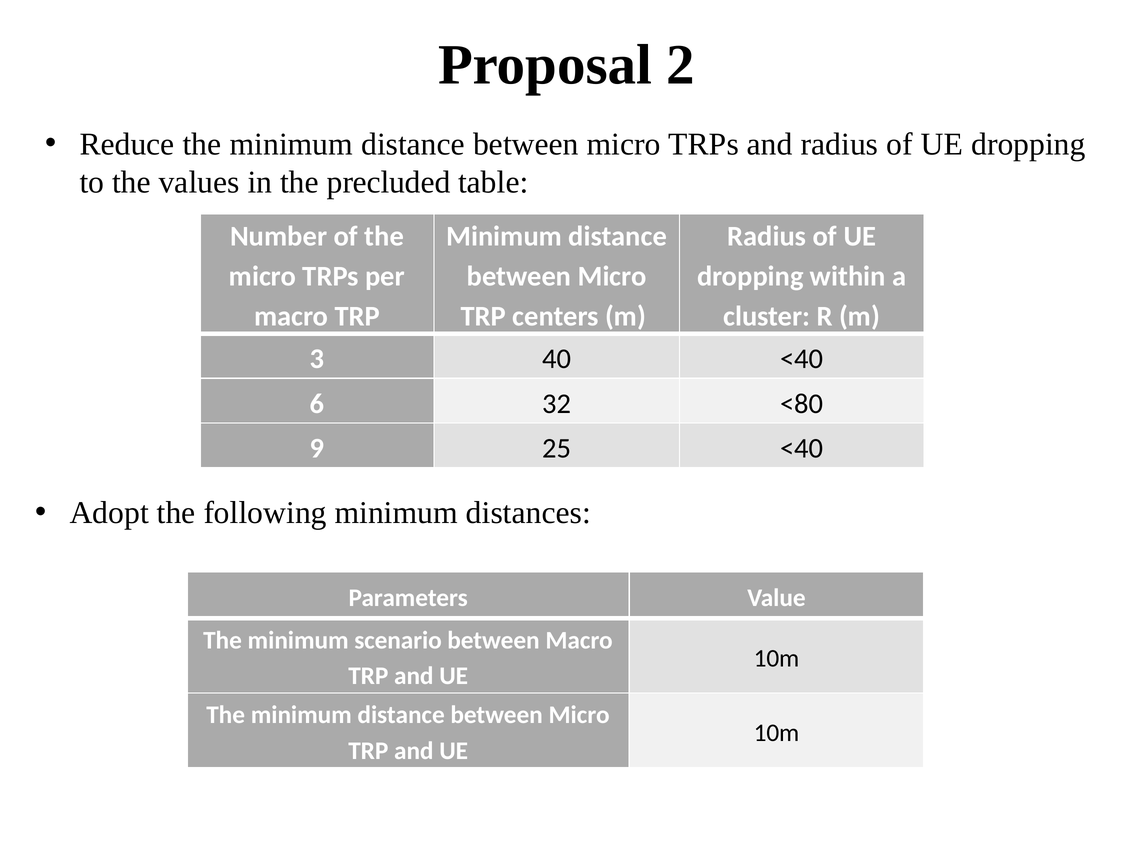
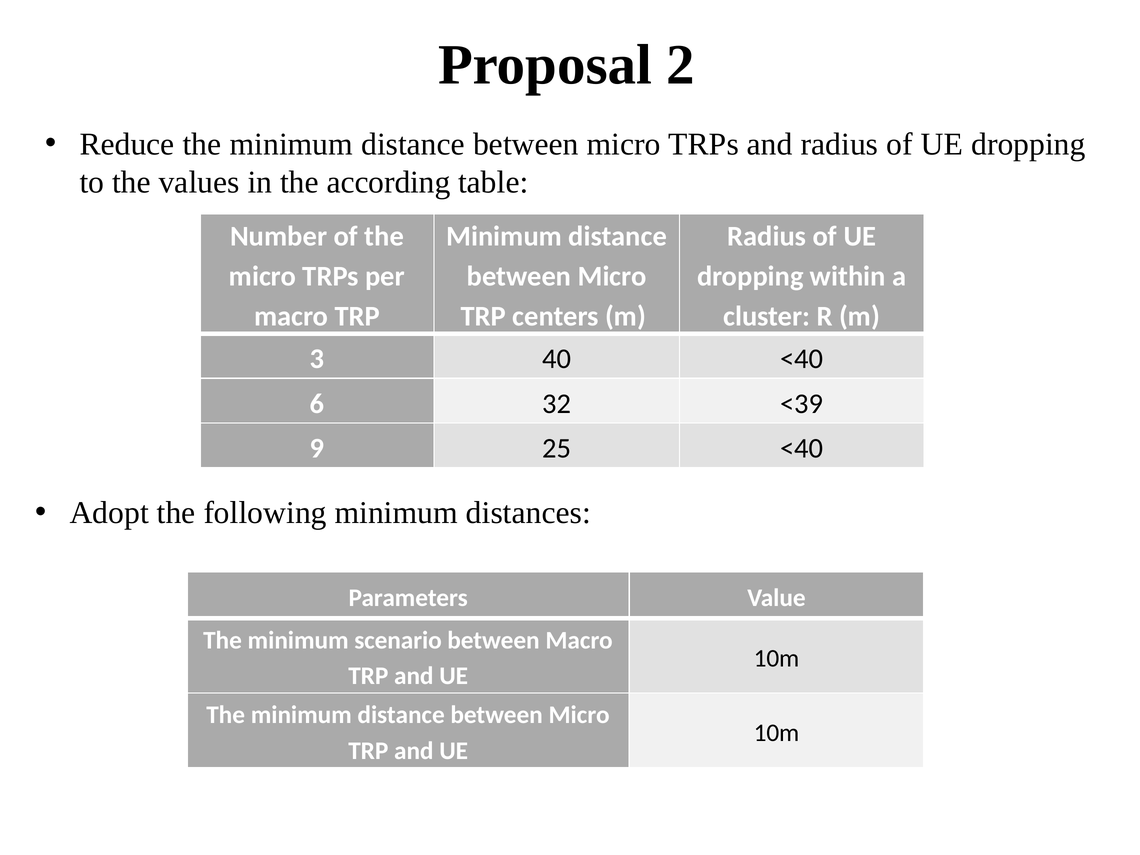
precluded: precluded -> according
<80: <80 -> <39
